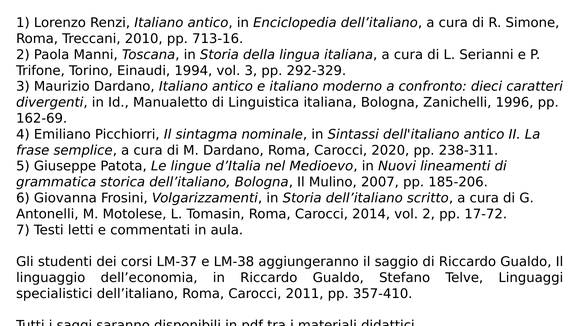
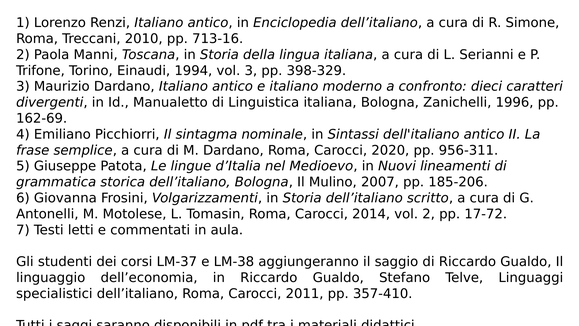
292-329: 292-329 -> 398-329
238-311: 238-311 -> 956-311
